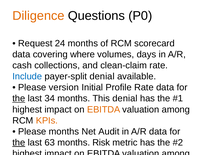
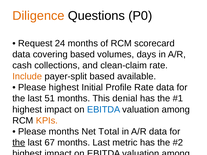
covering where: where -> based
Include colour: blue -> orange
payer-split denial: denial -> based
Please version: version -> highest
the at (19, 99) underline: present -> none
34: 34 -> 51
EBITDA at (104, 110) colour: orange -> blue
Audit: Audit -> Total
63: 63 -> 67
months Risk: Risk -> Last
